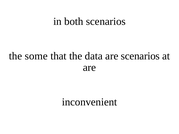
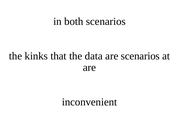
some: some -> kinks
